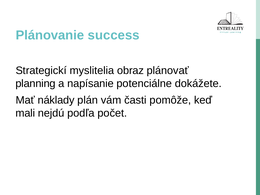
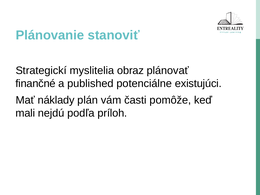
success: success -> stanoviť
planning: planning -> finančné
napísanie: napísanie -> published
dokážete: dokážete -> existujúci
počet: počet -> príloh
